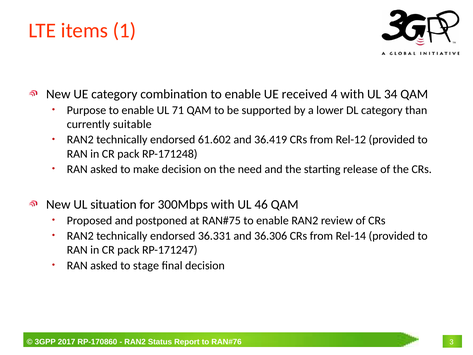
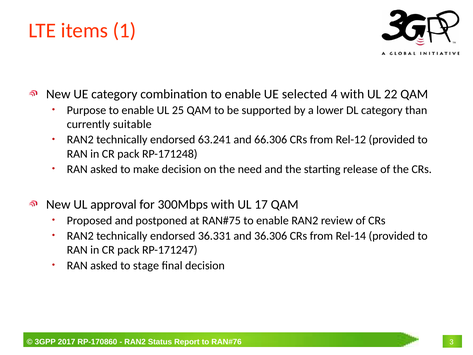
received: received -> selected
34: 34 -> 22
71: 71 -> 25
61.602: 61.602 -> 63.241
36.419: 36.419 -> 66.306
situation: situation -> approval
46: 46 -> 17
